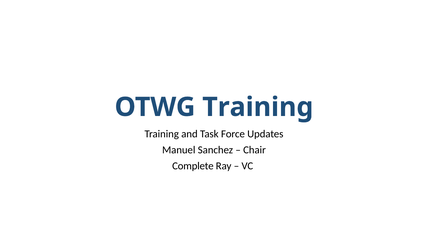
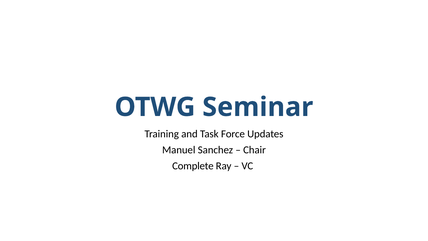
OTWG Training: Training -> Seminar
